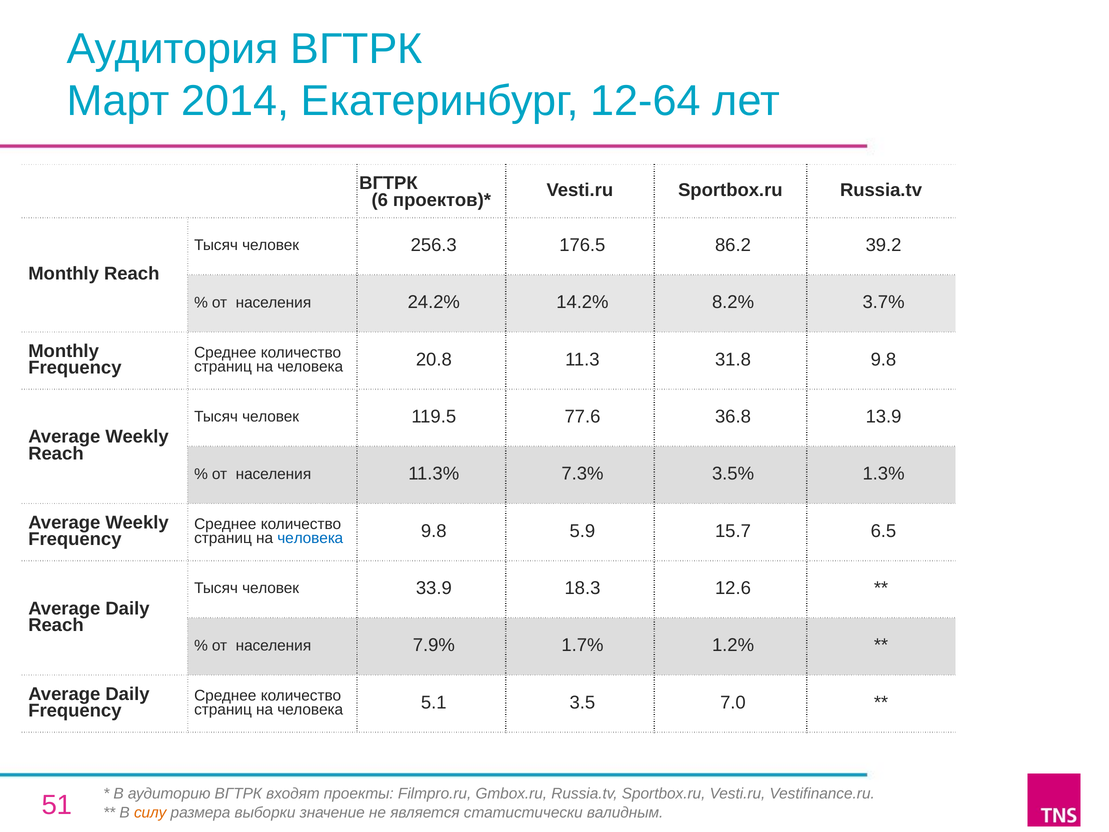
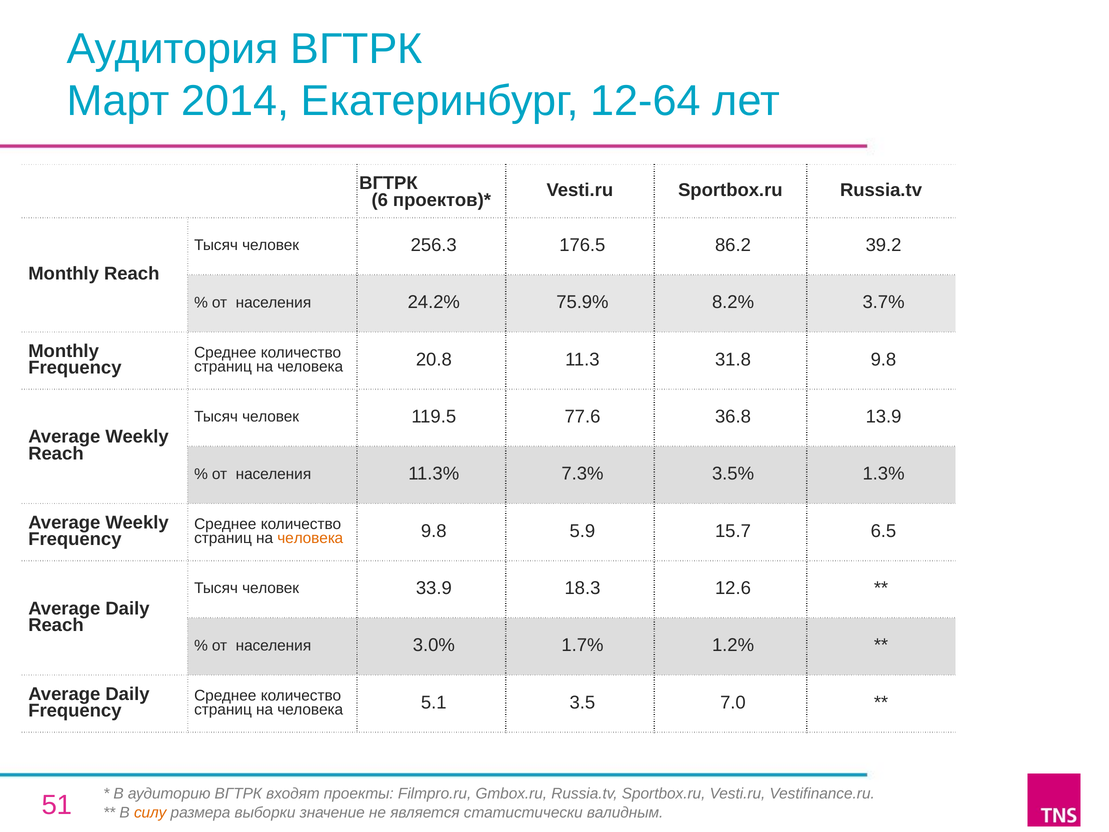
14.2%: 14.2% -> 75.9%
человека at (310, 538) colour: blue -> orange
7.9%: 7.9% -> 3.0%
